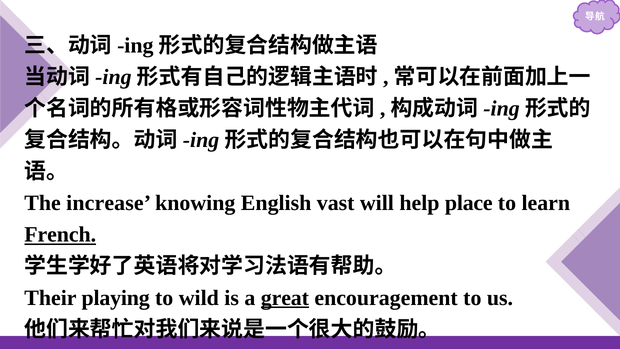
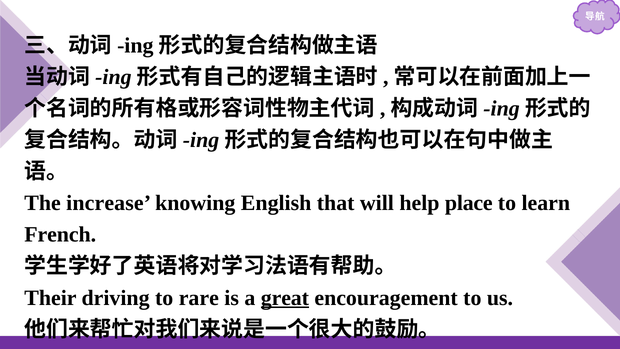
vast: vast -> that
French underline: present -> none
playing: playing -> driving
wild: wild -> rare
